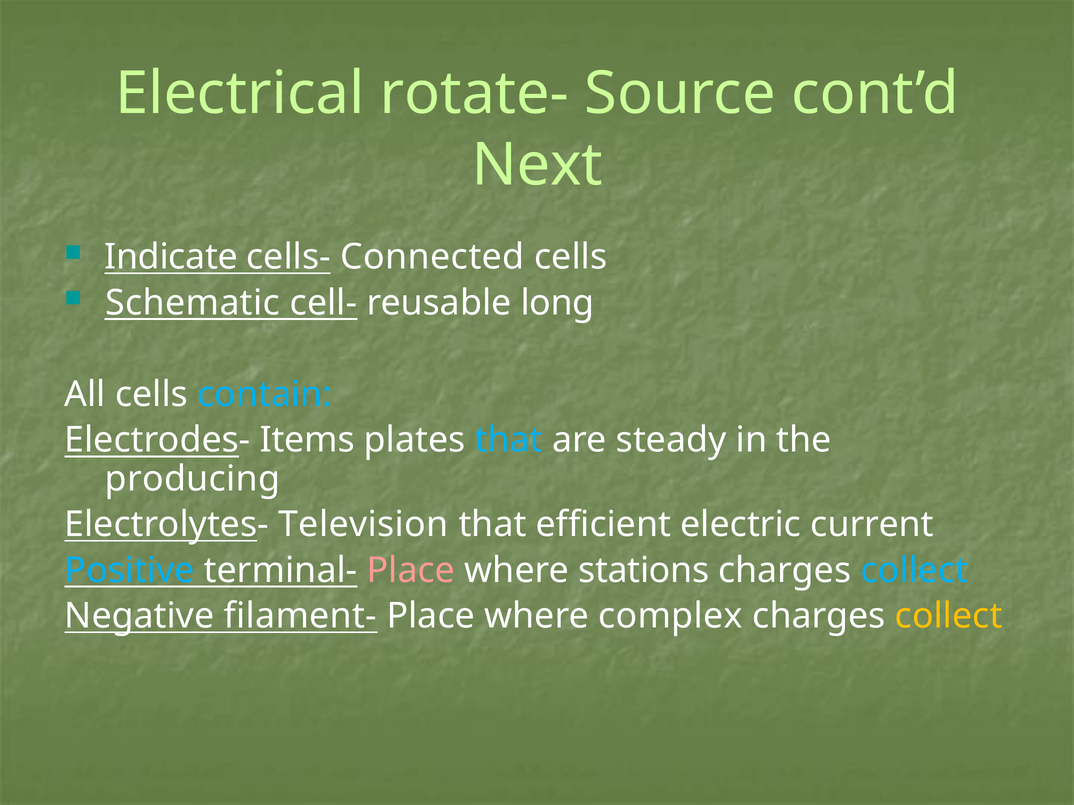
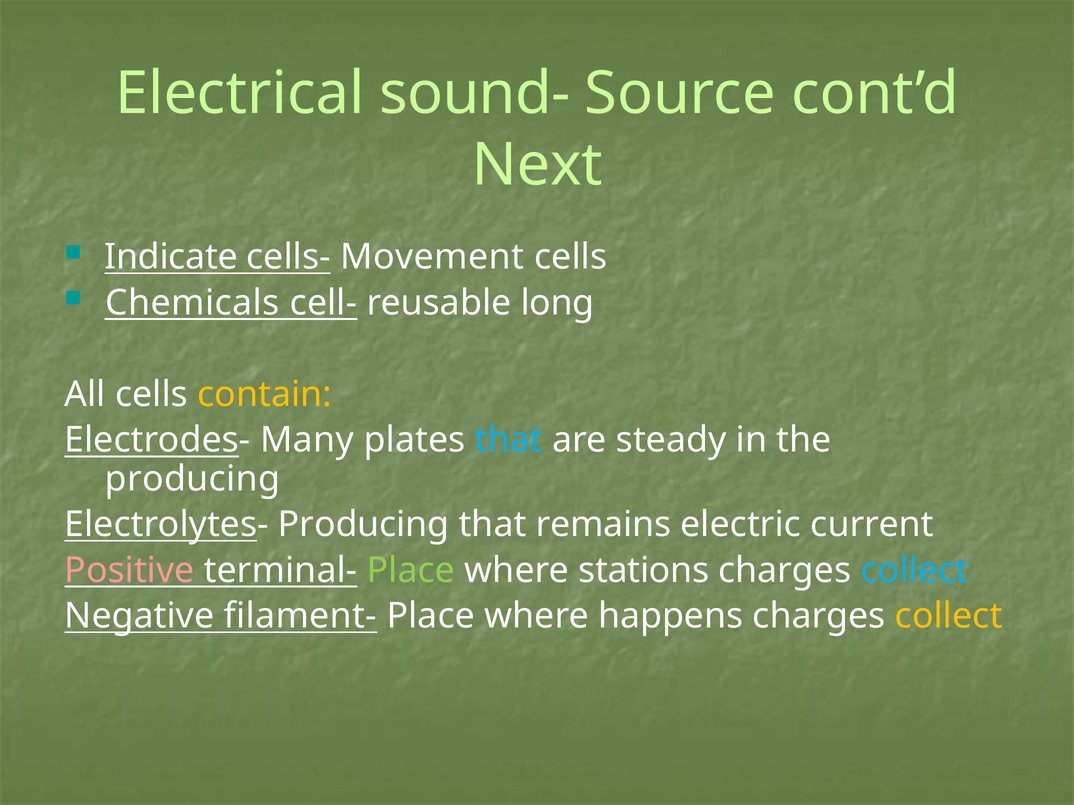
rotate-: rotate- -> sound-
Connected: Connected -> Movement
Schematic: Schematic -> Chemicals
contain colour: light blue -> yellow
Items: Items -> Many
Electrolytes- Television: Television -> Producing
efficient: efficient -> remains
Positive colour: light blue -> pink
Place at (411, 571) colour: pink -> light green
complex: complex -> happens
